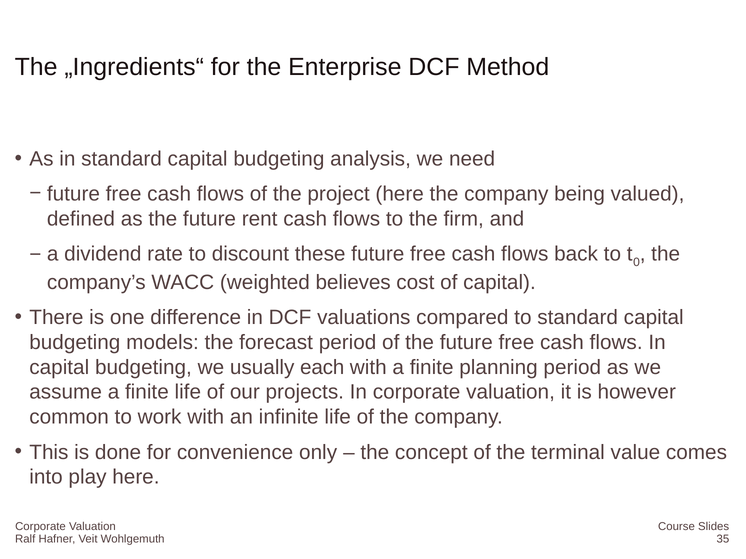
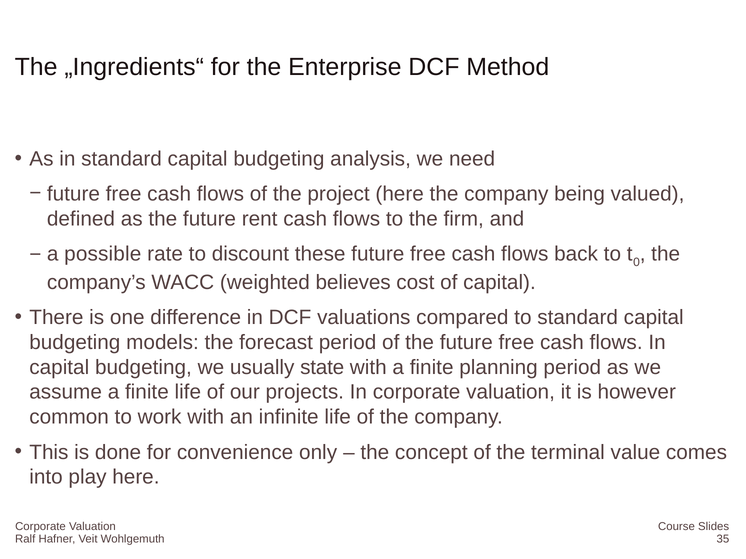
dividend: dividend -> possible
each: each -> state
